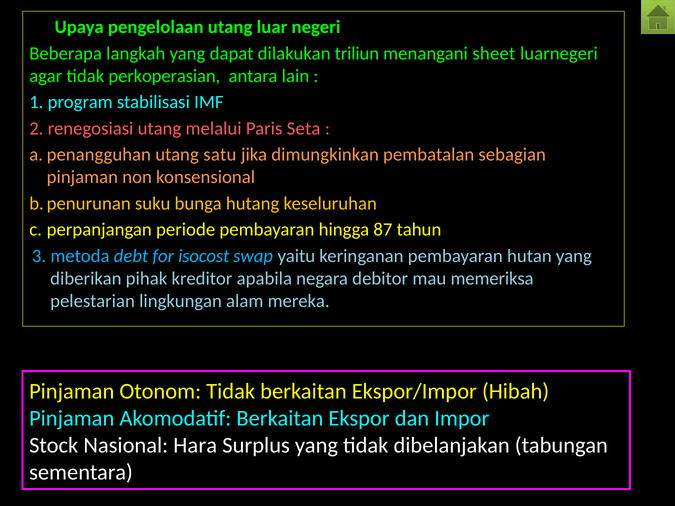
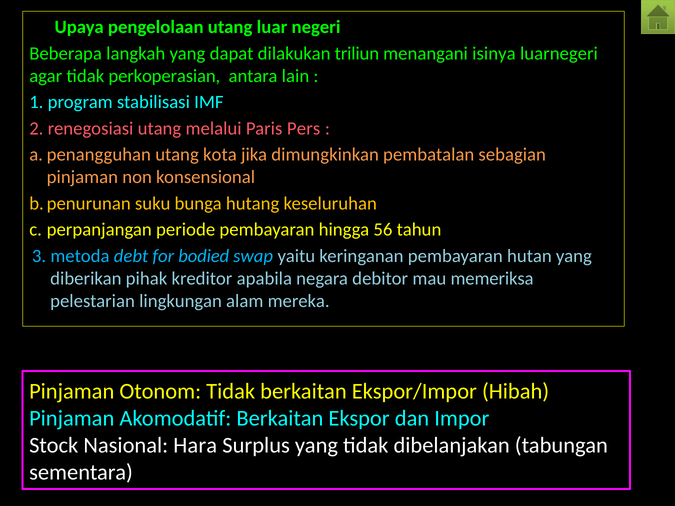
sheet: sheet -> isinya
Seta: Seta -> Pers
satu: satu -> kota
87: 87 -> 56
isocost: isocost -> bodied
